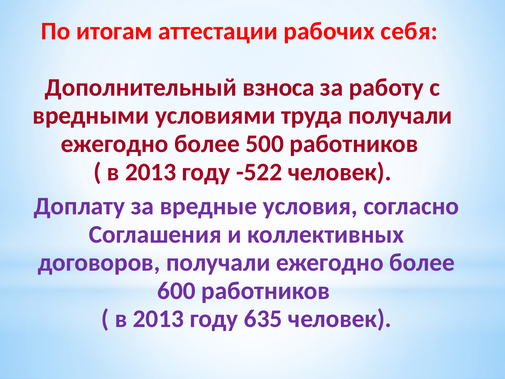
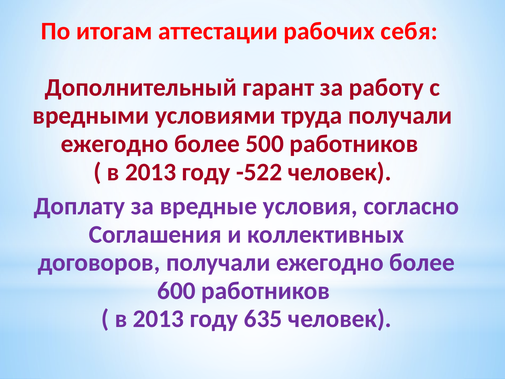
взноса: взноса -> гарант
